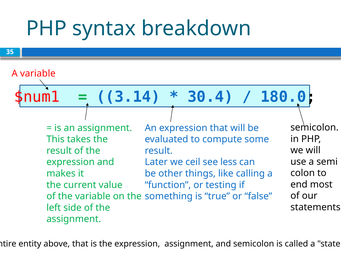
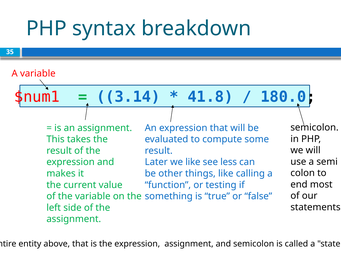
30.4: 30.4 -> 41.8
we ceil: ceil -> like
